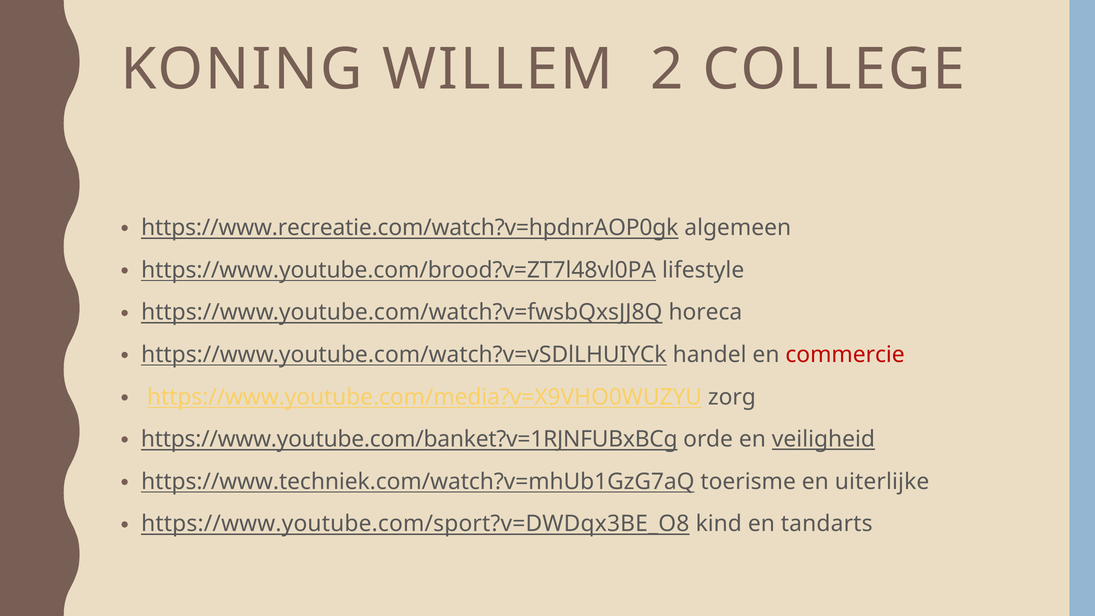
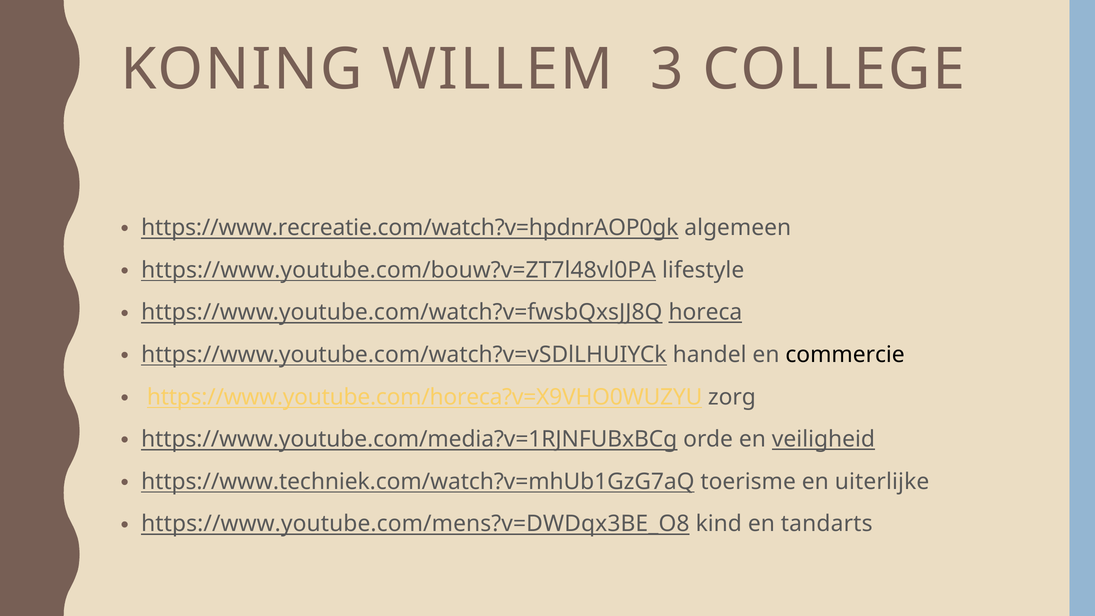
2: 2 -> 3
https://www.youtube.com/brood?v=ZT7l48vl0PA: https://www.youtube.com/brood?v=ZT7l48vl0PA -> https://www.youtube.com/bouw?v=ZT7l48vl0PA
horeca underline: none -> present
commercie colour: red -> black
https://www.youtube.com/media?v=X9VHO0WUZYU: https://www.youtube.com/media?v=X9VHO0WUZYU -> https://www.youtube.com/horeca?v=X9VHO0WUZYU
https://www.youtube.com/banket?v=1RJNFUBxBCg: https://www.youtube.com/banket?v=1RJNFUBxBCg -> https://www.youtube.com/media?v=1RJNFUBxBCg
https://www.youtube.com/sport?v=DWDqx3BE_O8: https://www.youtube.com/sport?v=DWDqx3BE_O8 -> https://www.youtube.com/mens?v=DWDqx3BE_O8
